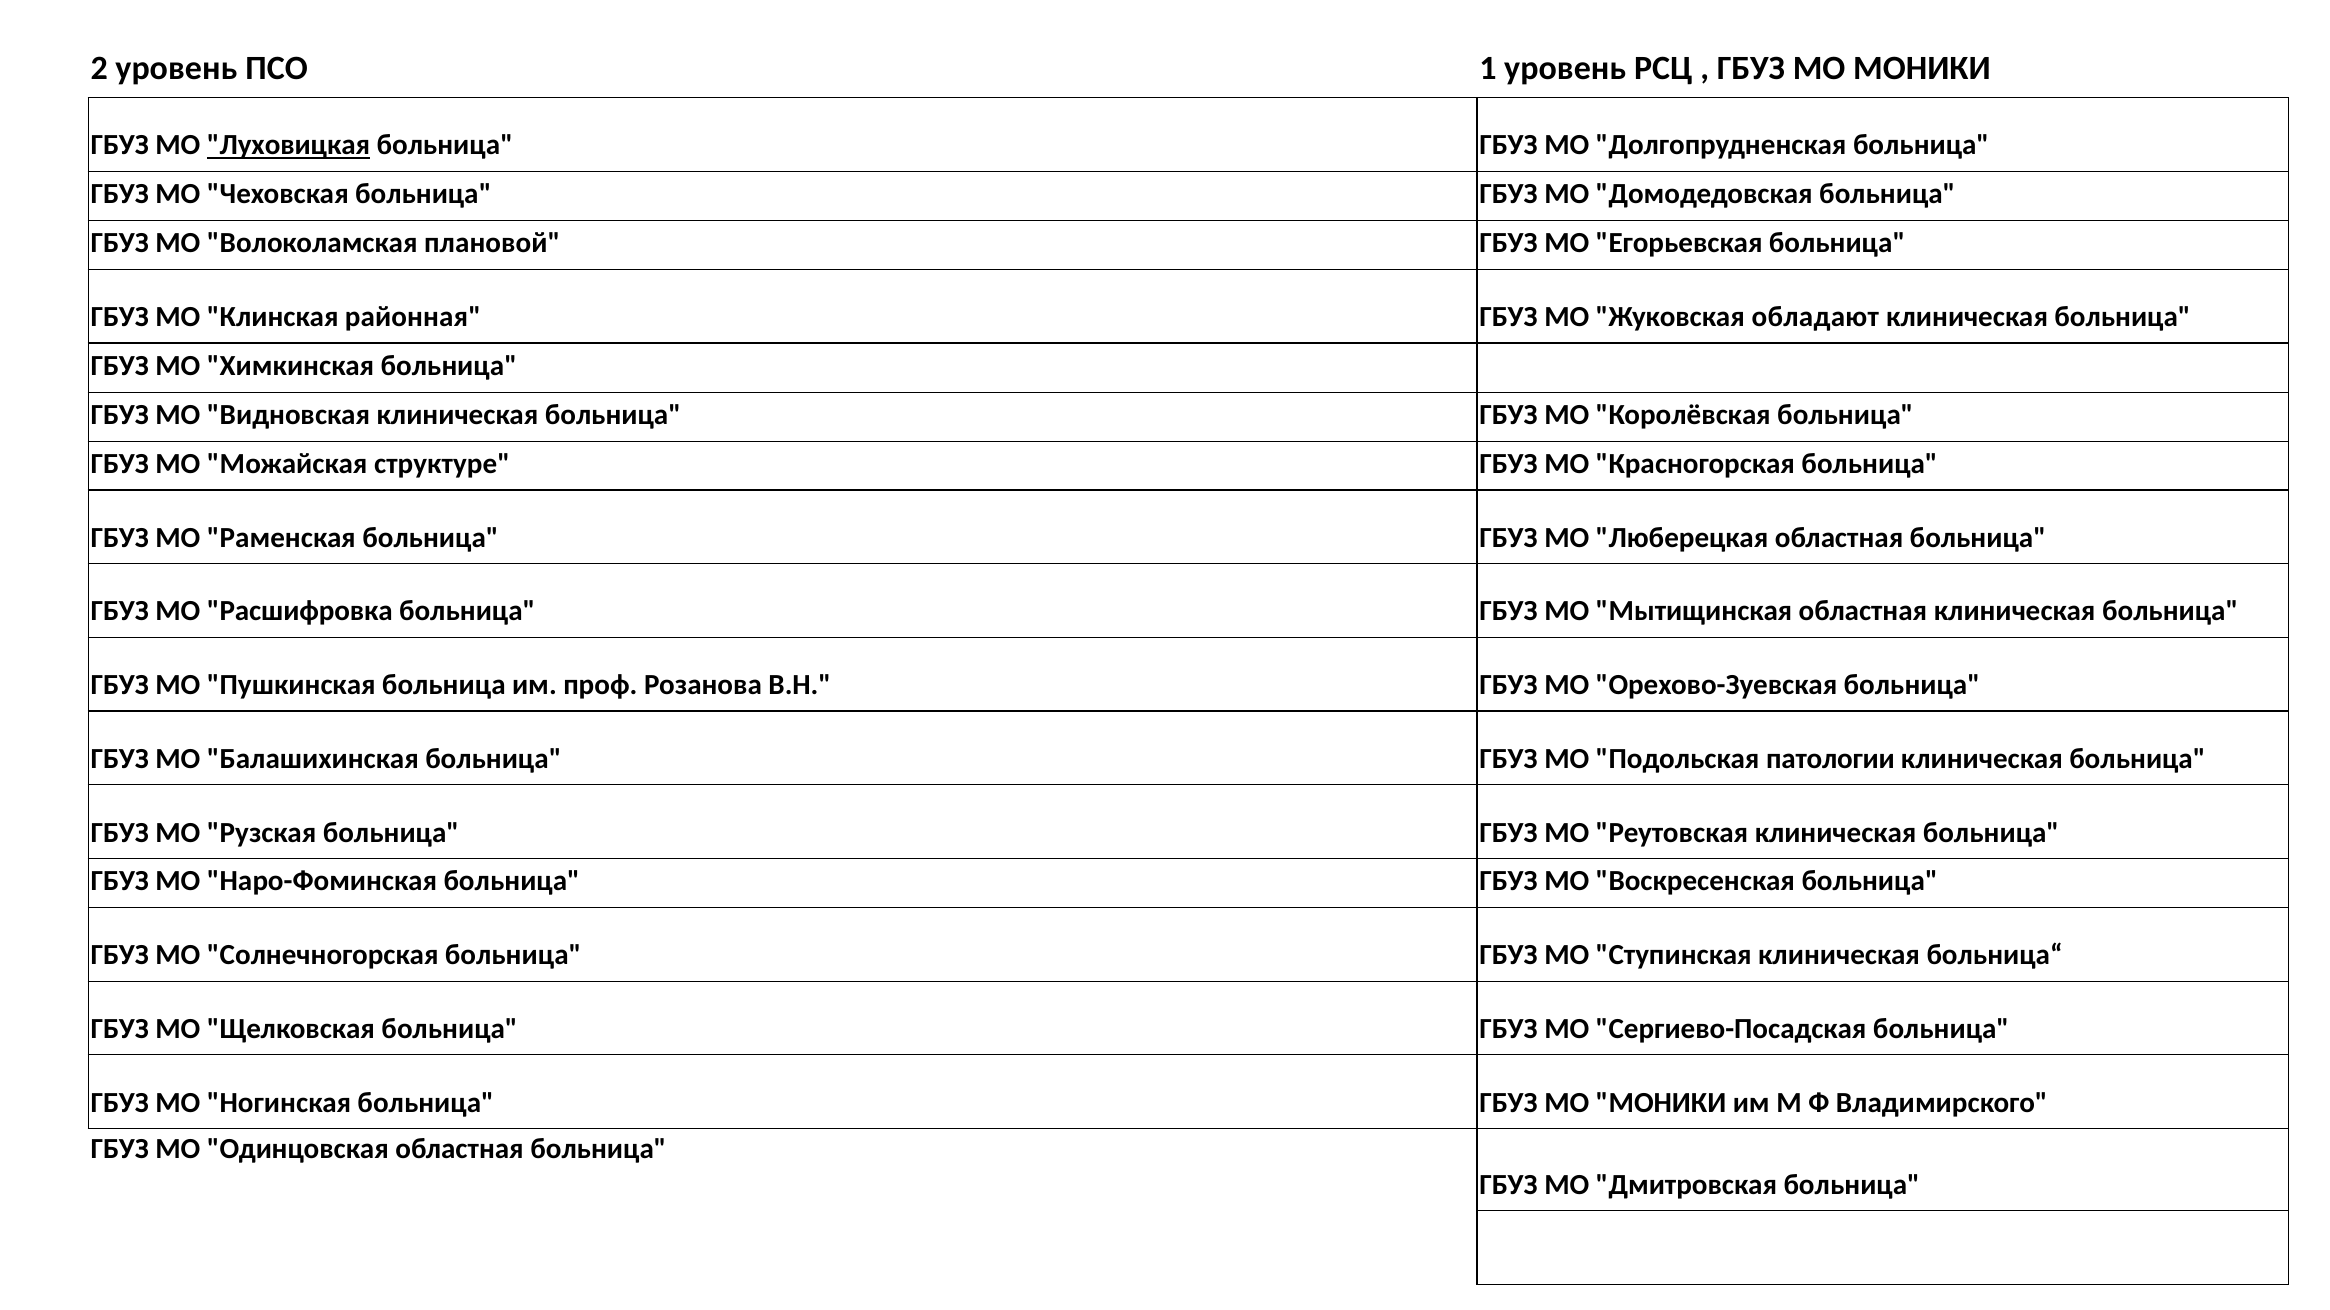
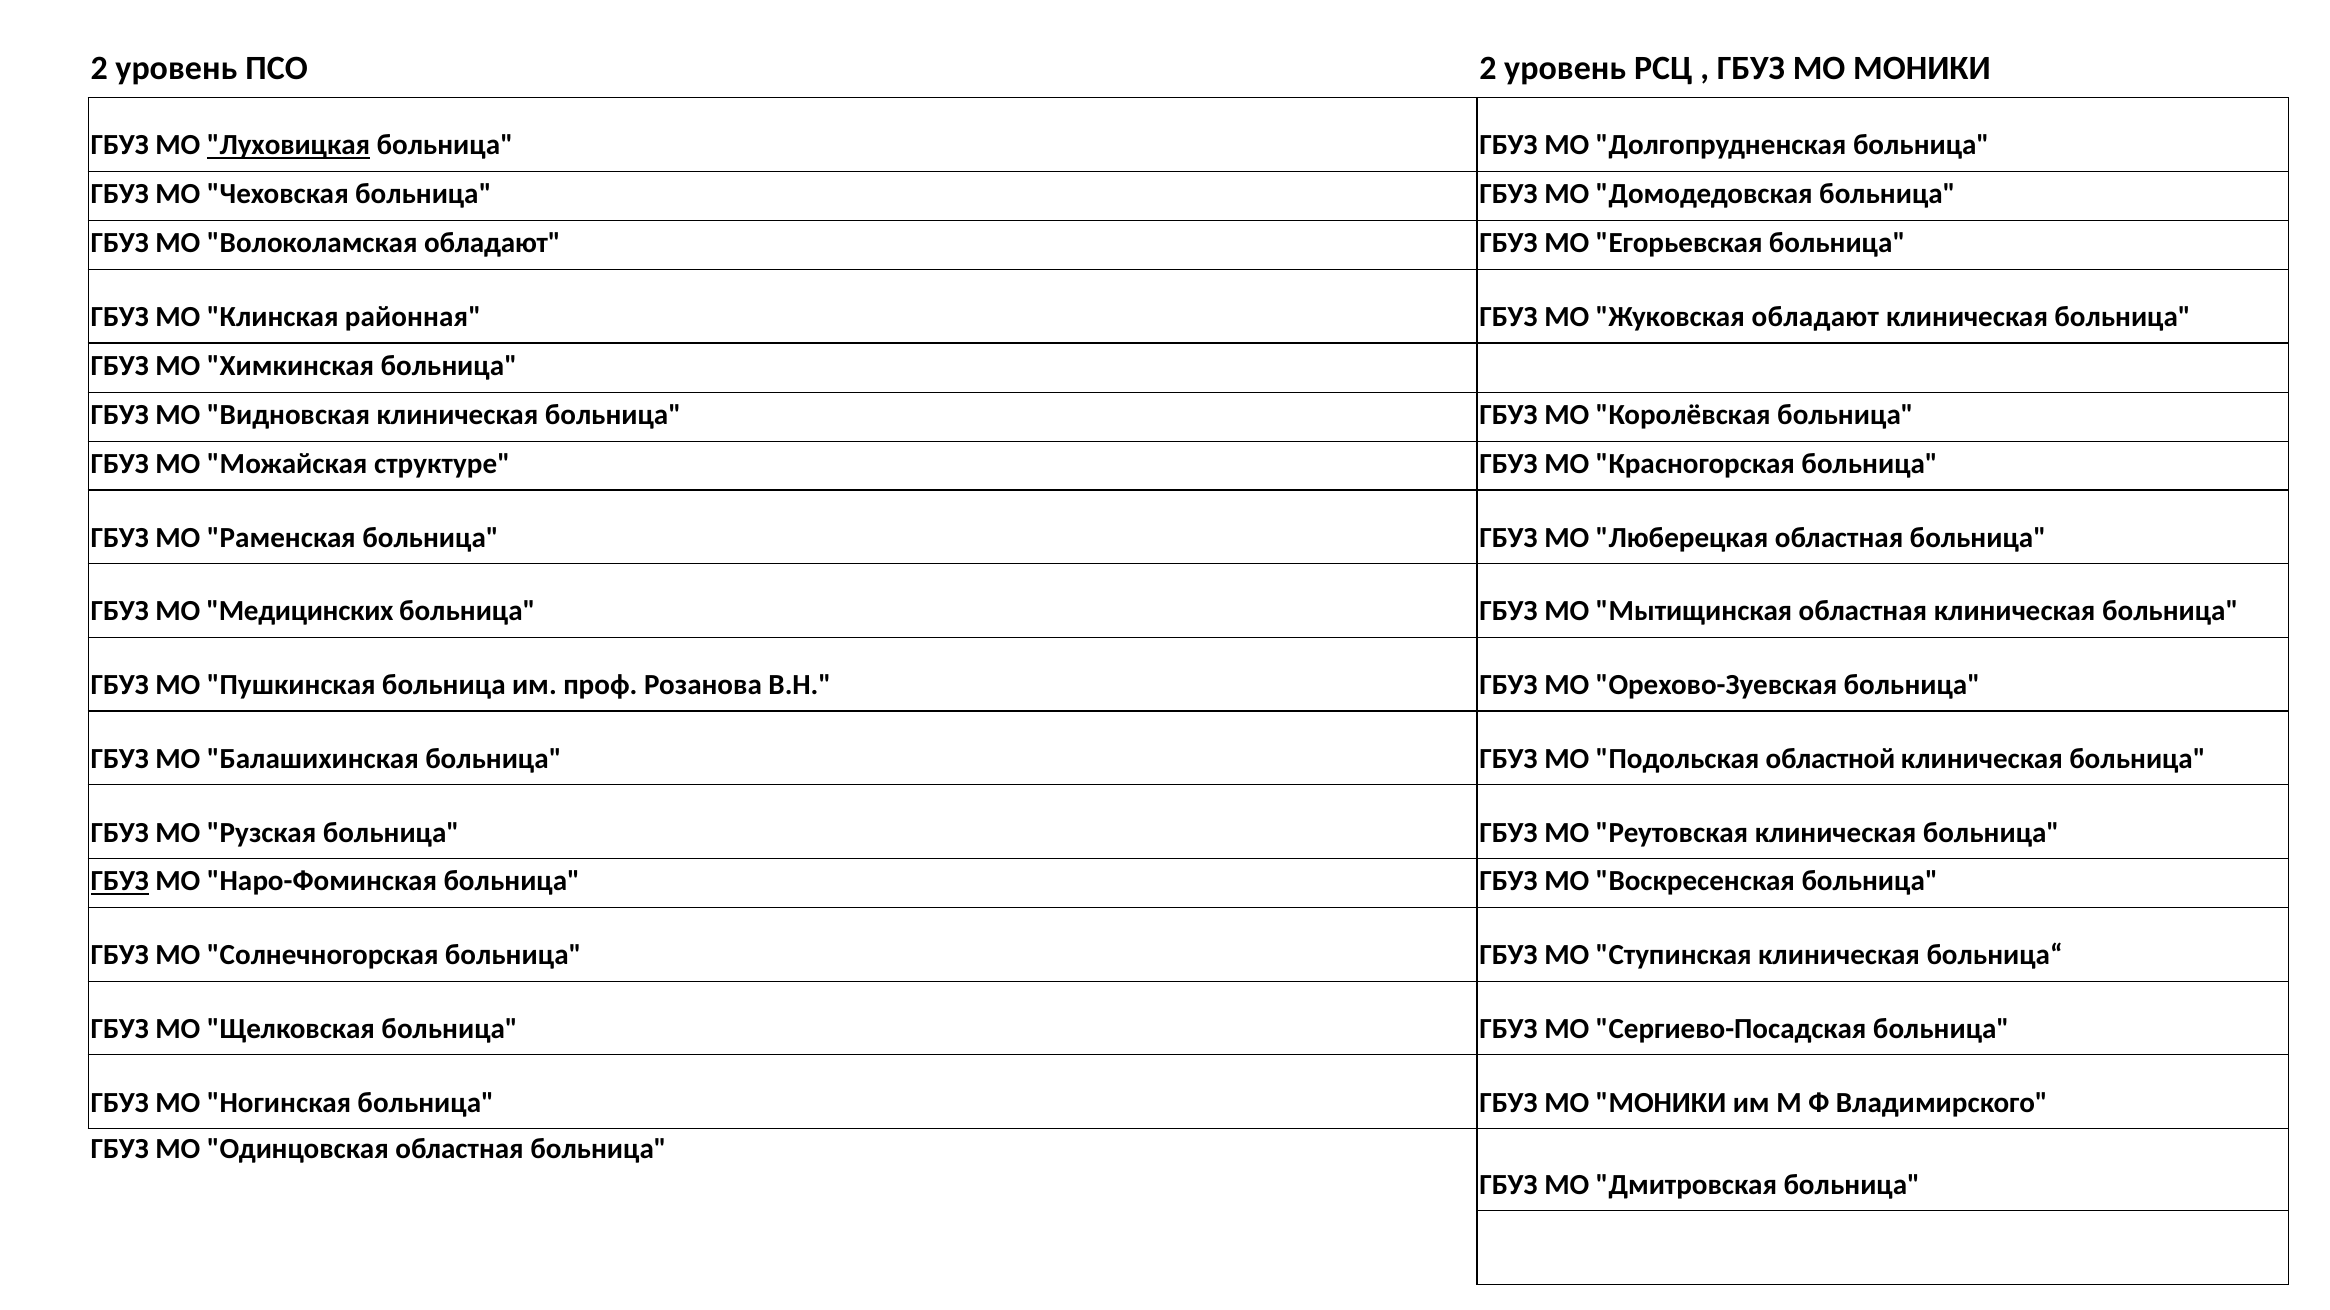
ПСО 1: 1 -> 2
Волоколамская плановой: плановой -> обладают
Расшифровка: Расшифровка -> Медицинских
патологии: патологии -> областной
ГБУЗ at (120, 882) underline: none -> present
